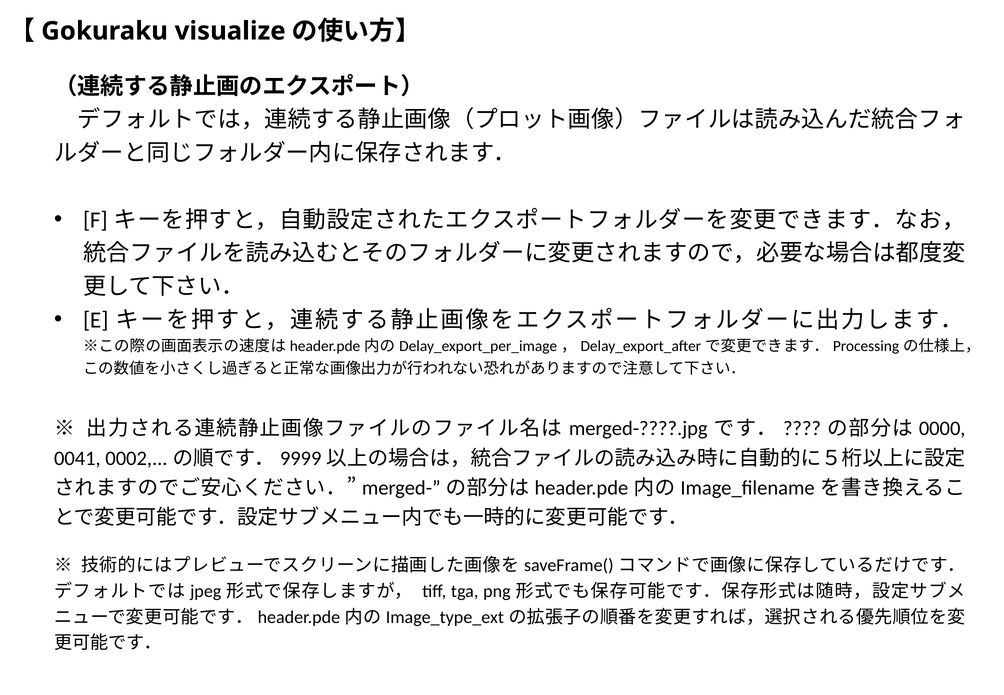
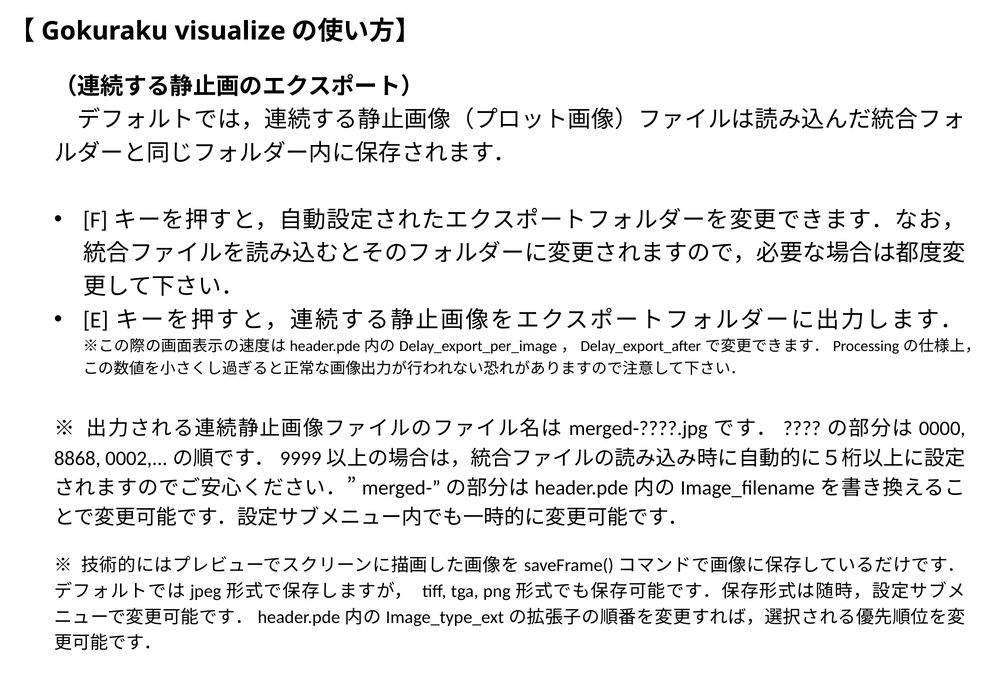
0041: 0041 -> 8868
